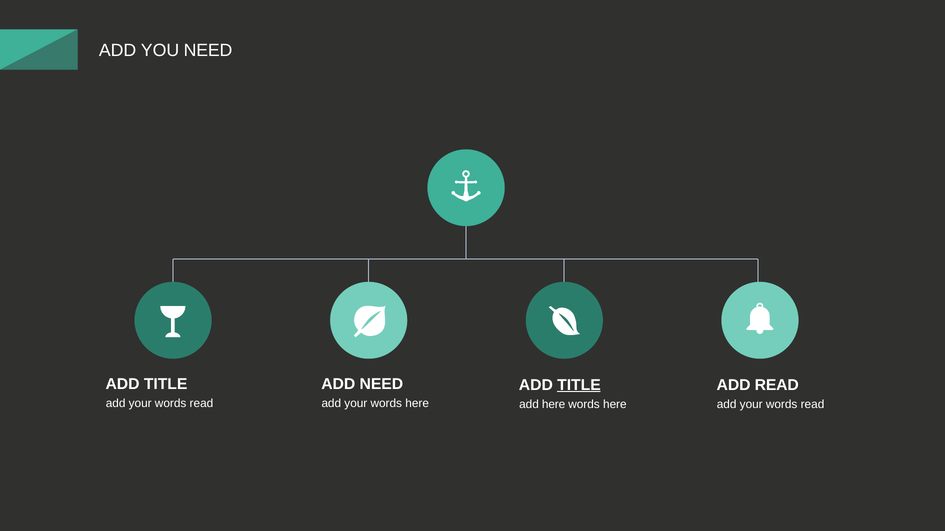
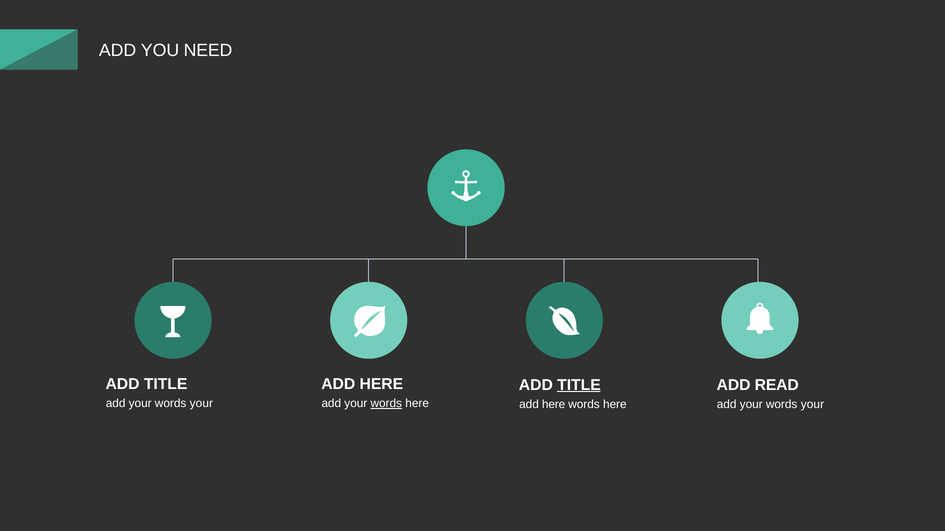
NEED at (381, 384): NEED -> HERE
read at (201, 404): read -> your
words at (386, 404) underline: none -> present
read at (812, 405): read -> your
